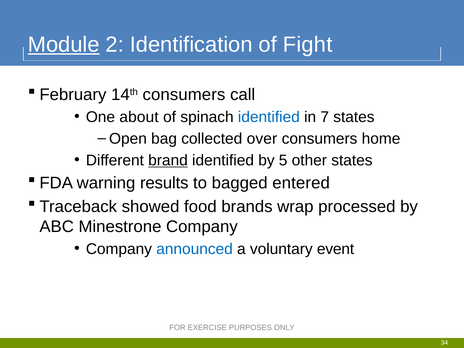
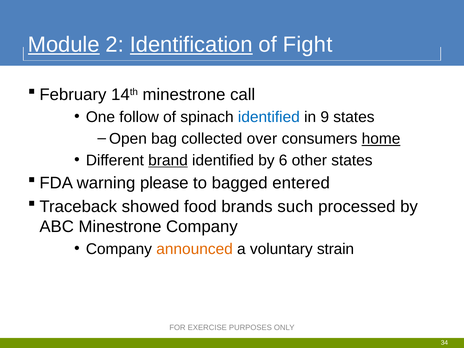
Identification underline: none -> present
14th consumers: consumers -> minestrone
about: about -> follow
7: 7 -> 9
home underline: none -> present
5: 5 -> 6
results: results -> please
wrap: wrap -> such
announced colour: blue -> orange
event: event -> strain
